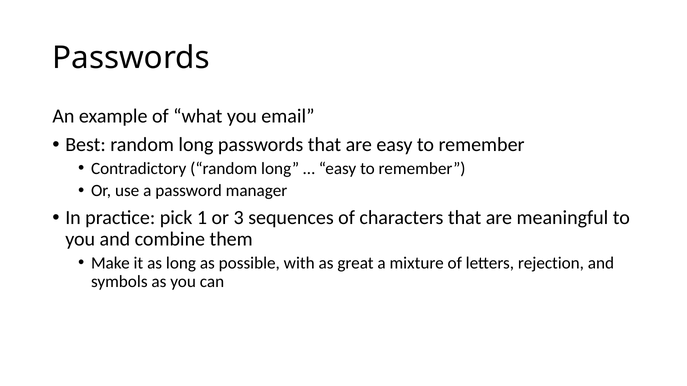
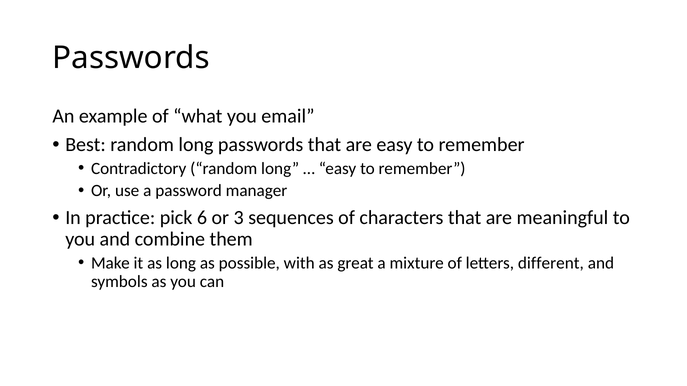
1: 1 -> 6
rejection: rejection -> different
